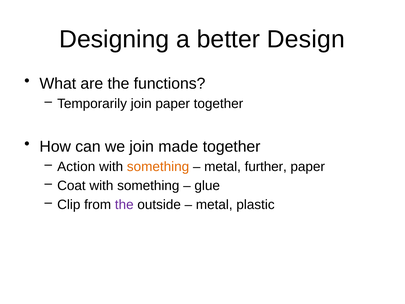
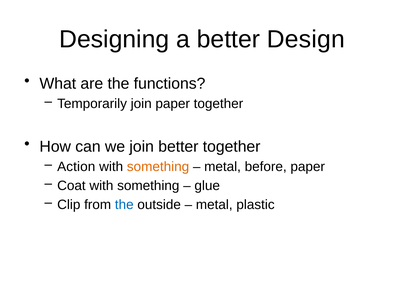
join made: made -> better
further: further -> before
the at (124, 204) colour: purple -> blue
